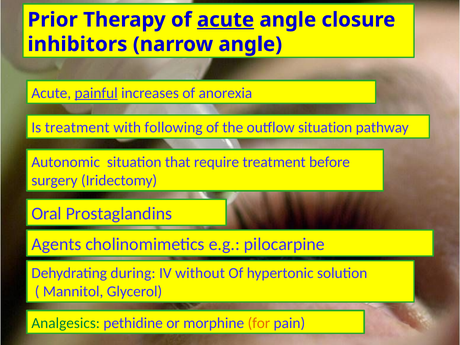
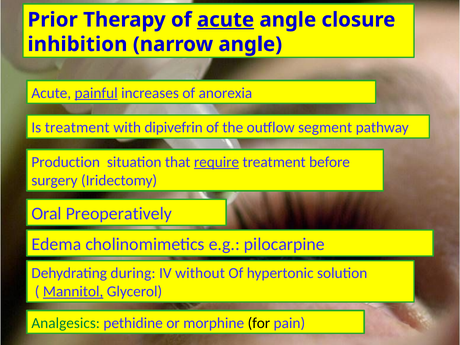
inhibitors: inhibitors -> inhibition
following: following -> dipivefrin
outflow situation: situation -> segment
Autonomic: Autonomic -> Production
require underline: none -> present
Prostaglandins: Prostaglandins -> Preoperatively
Agents: Agents -> Edema
Mannitol underline: none -> present
for colour: orange -> black
